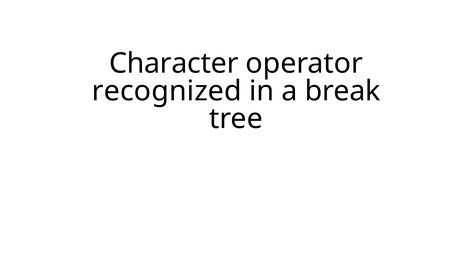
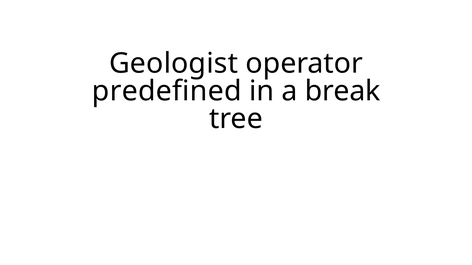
Character: Character -> Geologist
recognized: recognized -> predefined
